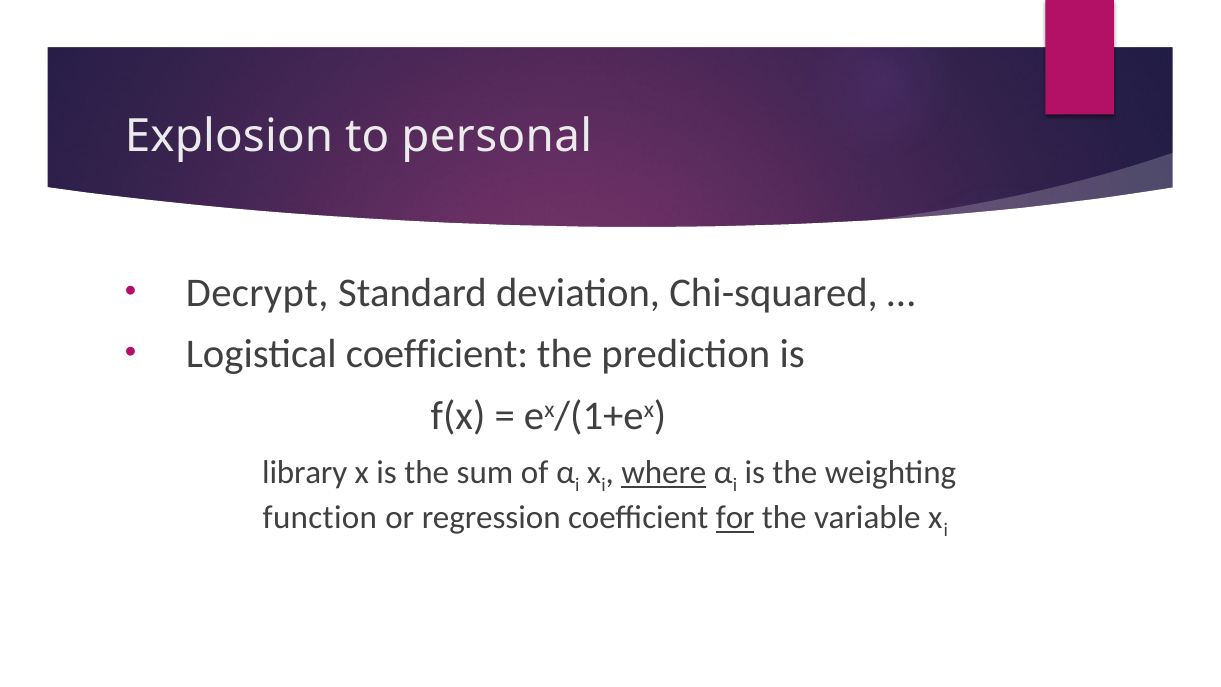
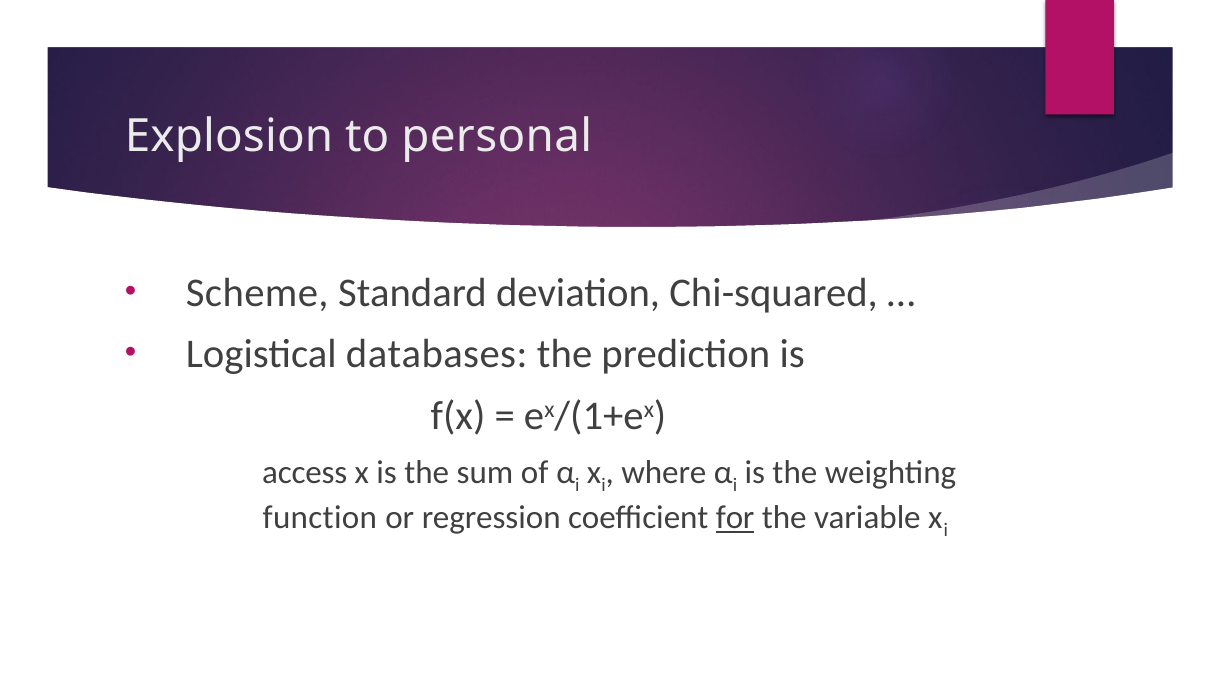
Decrypt: Decrypt -> Scheme
Logistical coefficient: coefficient -> databases
library: library -> access
where underline: present -> none
